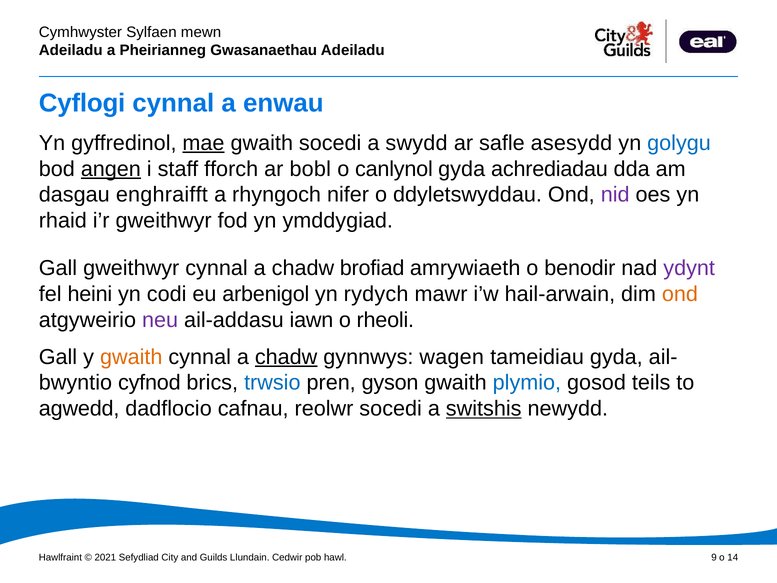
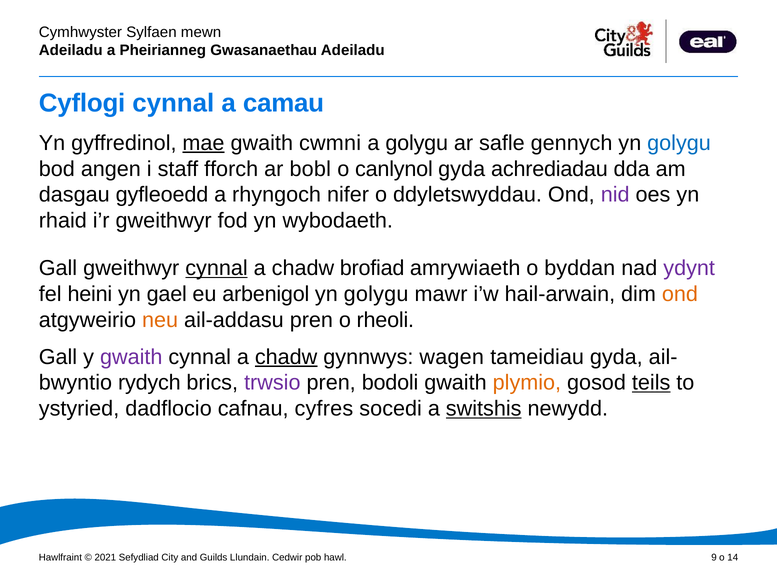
enwau: enwau -> camau
gwaith socedi: socedi -> cwmni
a swydd: swydd -> golygu
asesydd: asesydd -> gennych
angen underline: present -> none
enghraifft: enghraifft -> gyfleoedd
ymddygiad: ymddygiad -> wybodaeth
cynnal at (216, 268) underline: none -> present
benodir: benodir -> byddan
codi: codi -> gael
rydych at (376, 294): rydych -> golygu
neu colour: purple -> orange
ail-addasu iawn: iawn -> pren
gwaith at (131, 357) colour: orange -> purple
cyfnod: cyfnod -> rydych
trwsio colour: blue -> purple
gyson: gyson -> bodoli
plymio colour: blue -> orange
teils underline: none -> present
agwedd: agwedd -> ystyried
reolwr: reolwr -> cyfres
